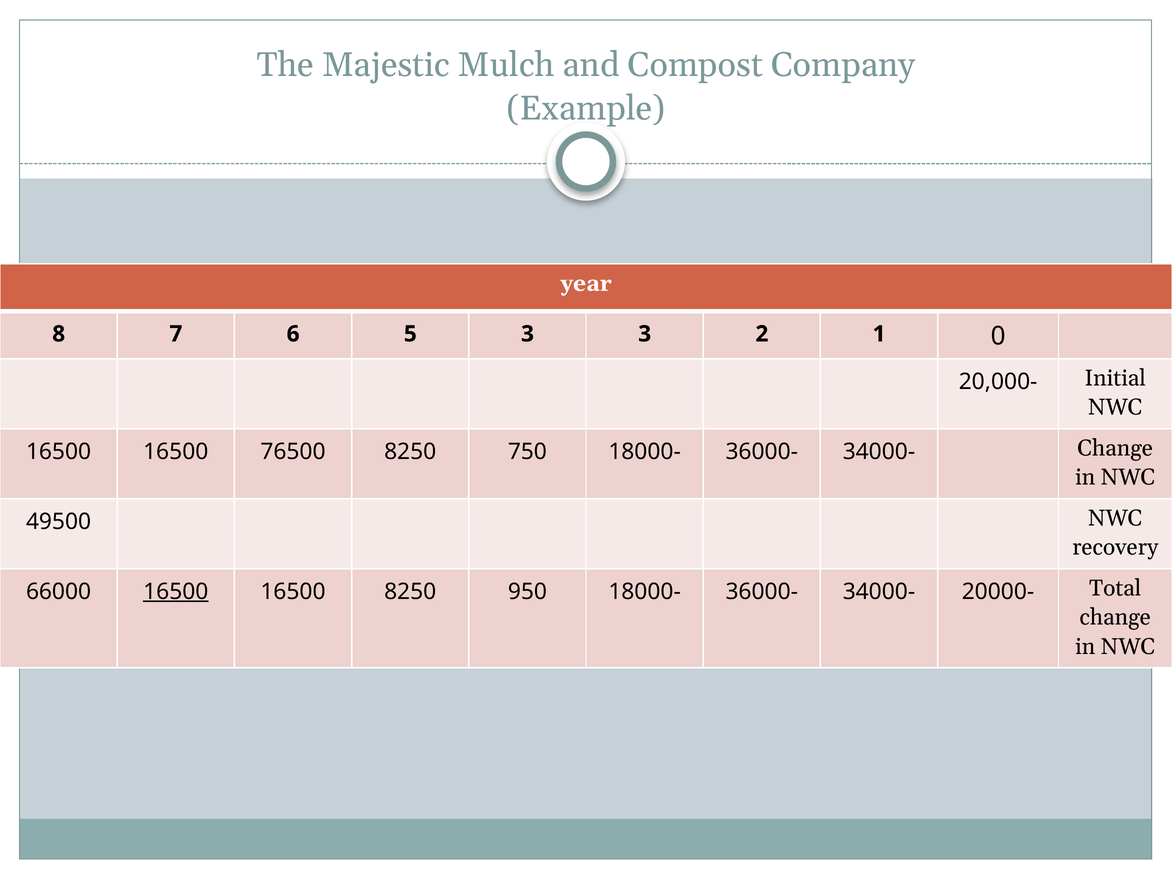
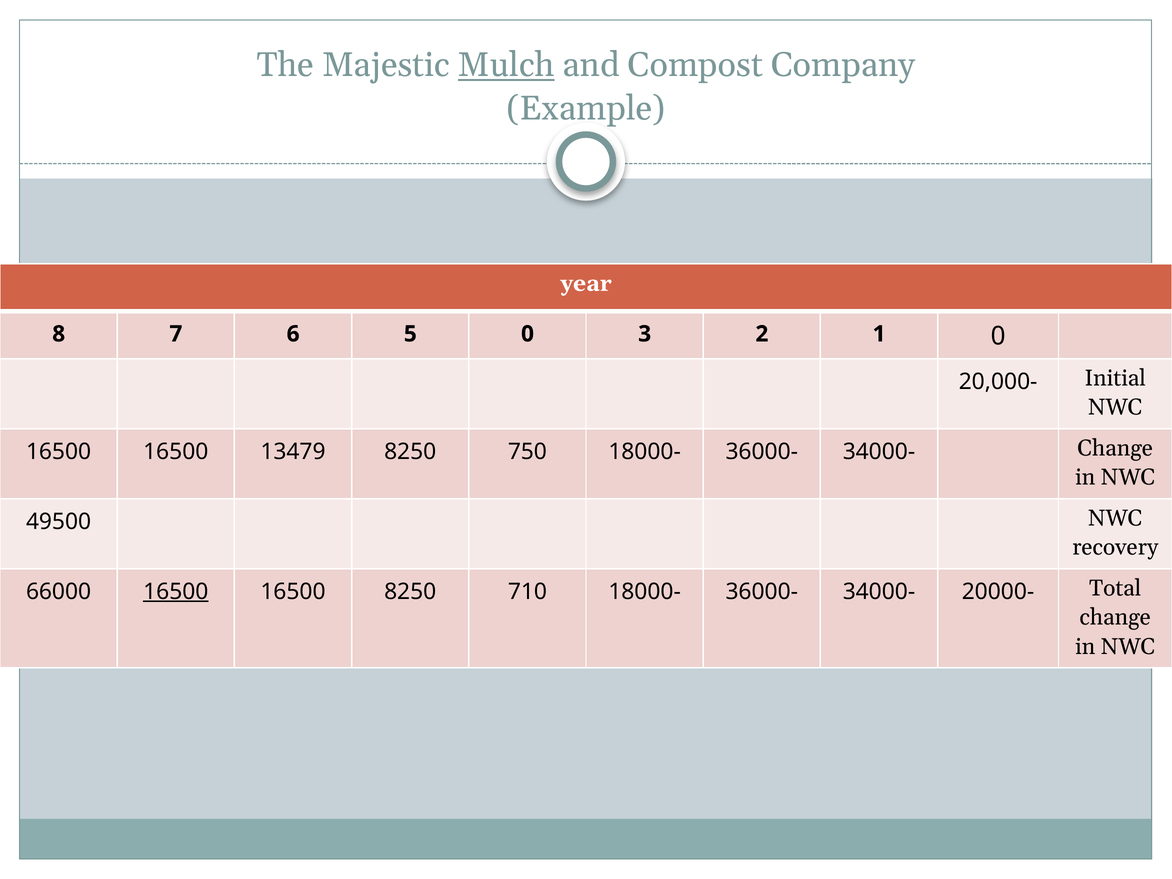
Mulch underline: none -> present
5 3: 3 -> 0
76500: 76500 -> 13479
950: 950 -> 710
